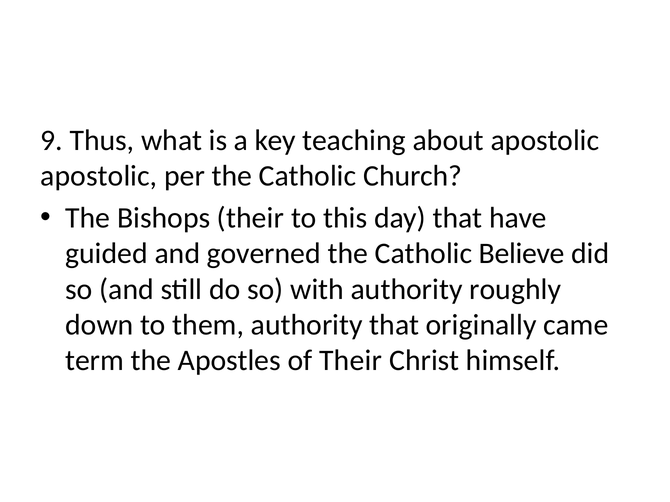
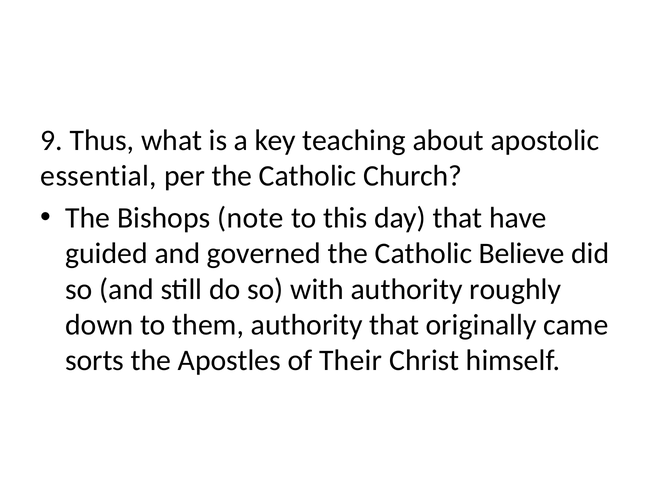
apostolic at (99, 176): apostolic -> essential
Bishops their: their -> note
term: term -> sorts
